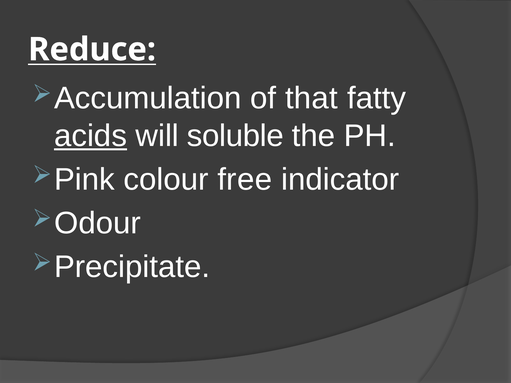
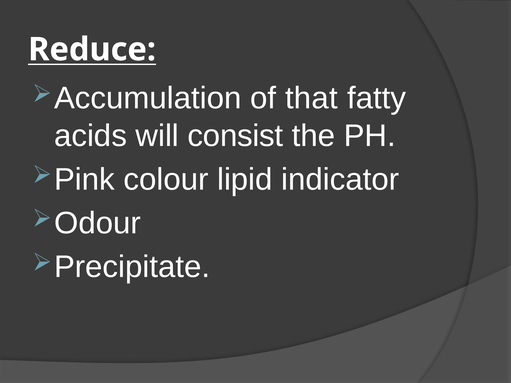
acids underline: present -> none
soluble: soluble -> consist
free: free -> lipid
